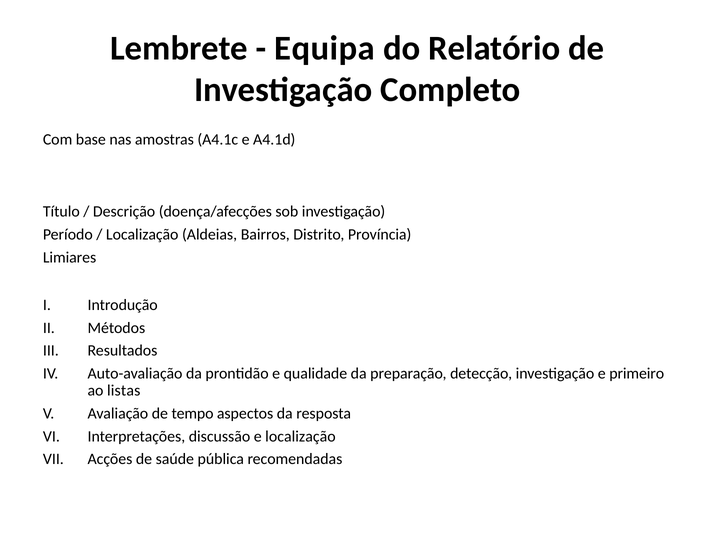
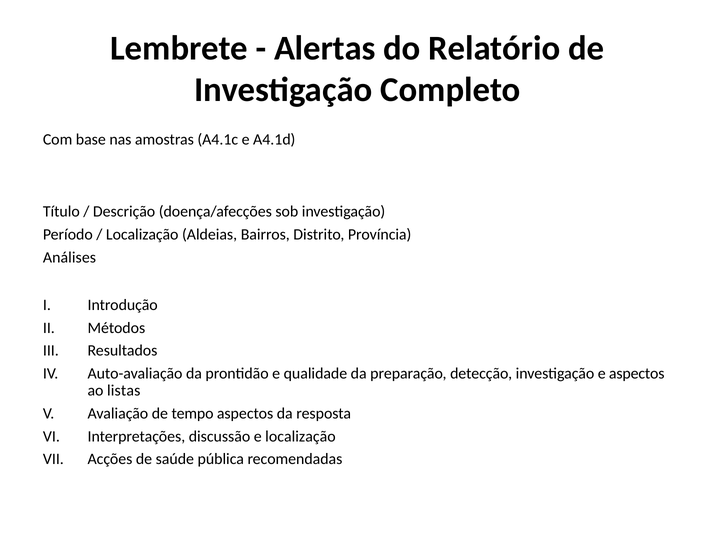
Equipa: Equipa -> Alertas
Limiares: Limiares -> Análises
e primeiro: primeiro -> aspectos
